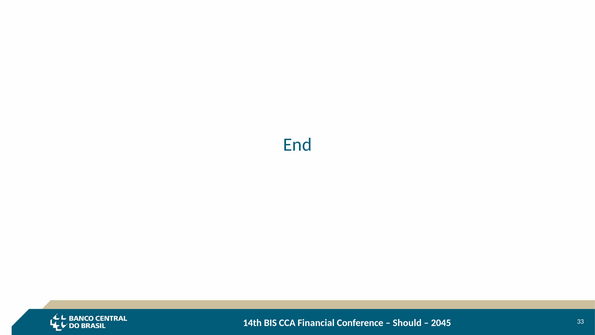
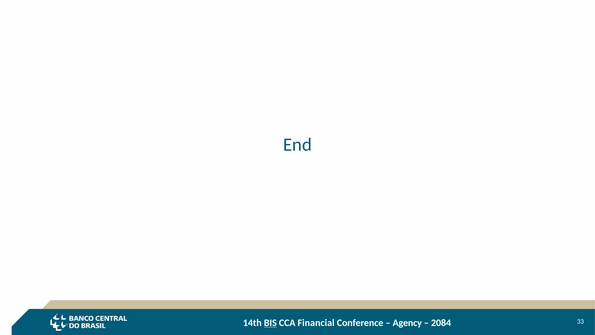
BIS underline: none -> present
Should: Should -> Agency
2045: 2045 -> 2084
